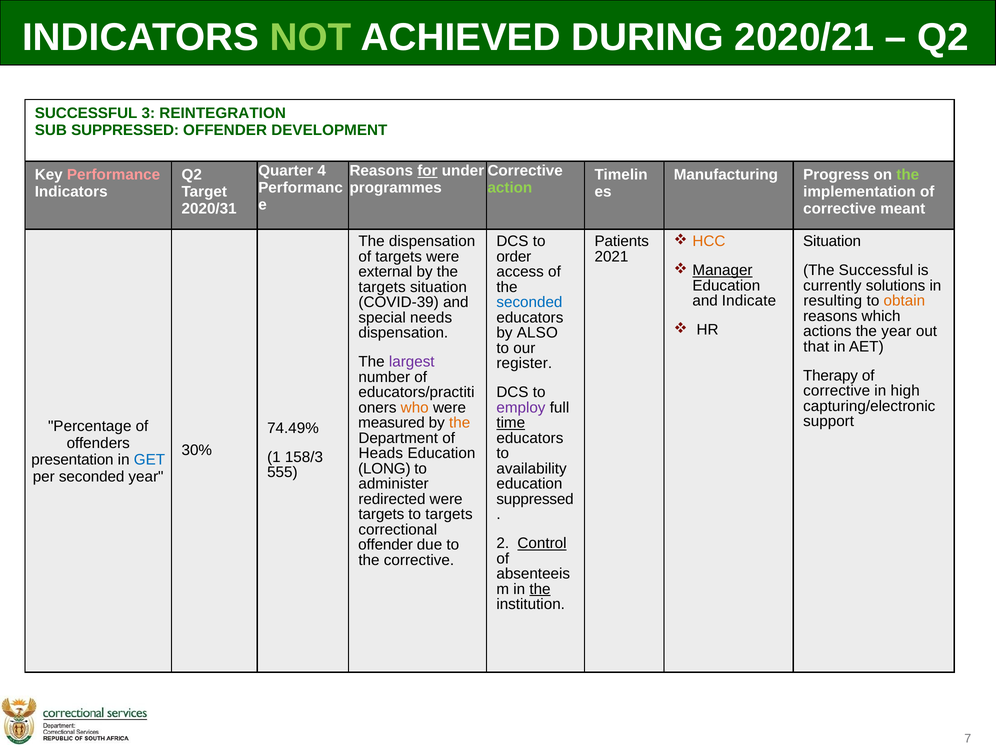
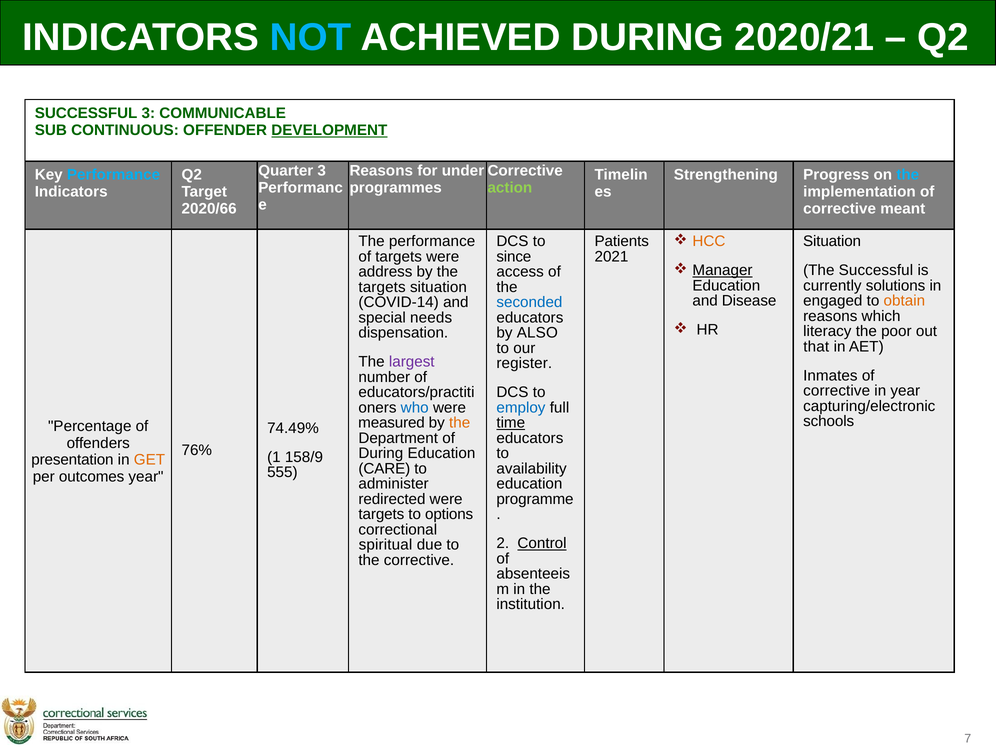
NOT colour: light green -> light blue
REINTEGRATION: REINTEGRATION -> COMMUNICABLE
SUB SUPPRESSED: SUPPRESSED -> CONTINUOUS
DEVELOPMENT underline: none -> present
Quarter 4: 4 -> 3
for underline: present -> none
Performance at (114, 175) colour: pink -> light blue
Manufacturing: Manufacturing -> Strengthening
the at (908, 175) colour: light green -> light blue
2020/31: 2020/31 -> 2020/66
The dispensation: dispensation -> performance
order: order -> since
external: external -> address
Indicate: Indicate -> Disease
resulting: resulting -> engaged
COVID-39: COVID-39 -> COVID-14
actions: actions -> literacy
the year: year -> poor
Therapy: Therapy -> Inmates
in high: high -> year
who colour: orange -> blue
employ colour: purple -> blue
support: support -> schools
30%: 30% -> 76%
Heads at (381, 453): Heads -> During
158/3: 158/3 -> 158/9
GET colour: blue -> orange
LONG: LONG -> CARE
per seconded: seconded -> outcomes
suppressed at (535, 499): suppressed -> programme
to targets: targets -> options
offender at (386, 545): offender -> spiritual
the at (540, 589) underline: present -> none
